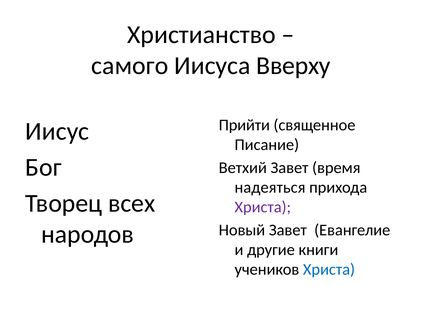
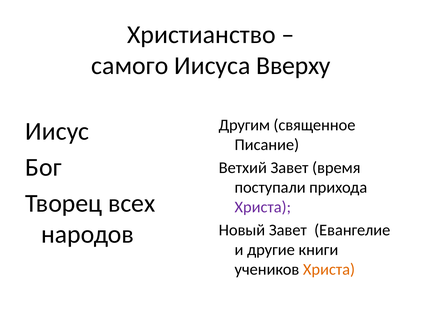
Прийти: Прийти -> Другим
надеяться: надеяться -> поступали
Христа at (329, 270) colour: blue -> orange
